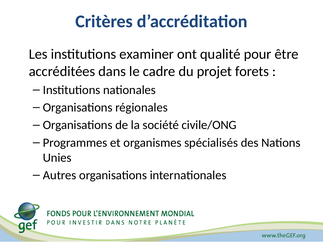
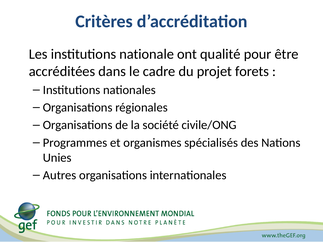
examiner: examiner -> nationale
